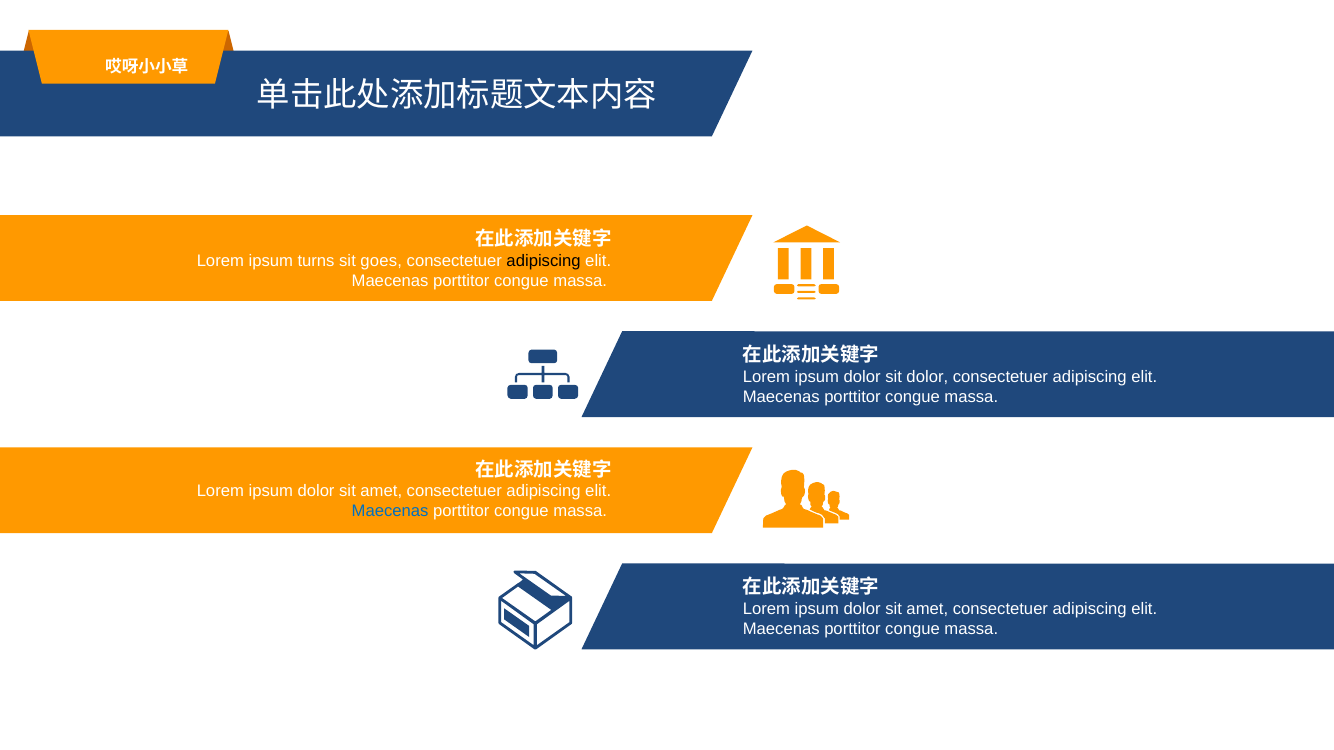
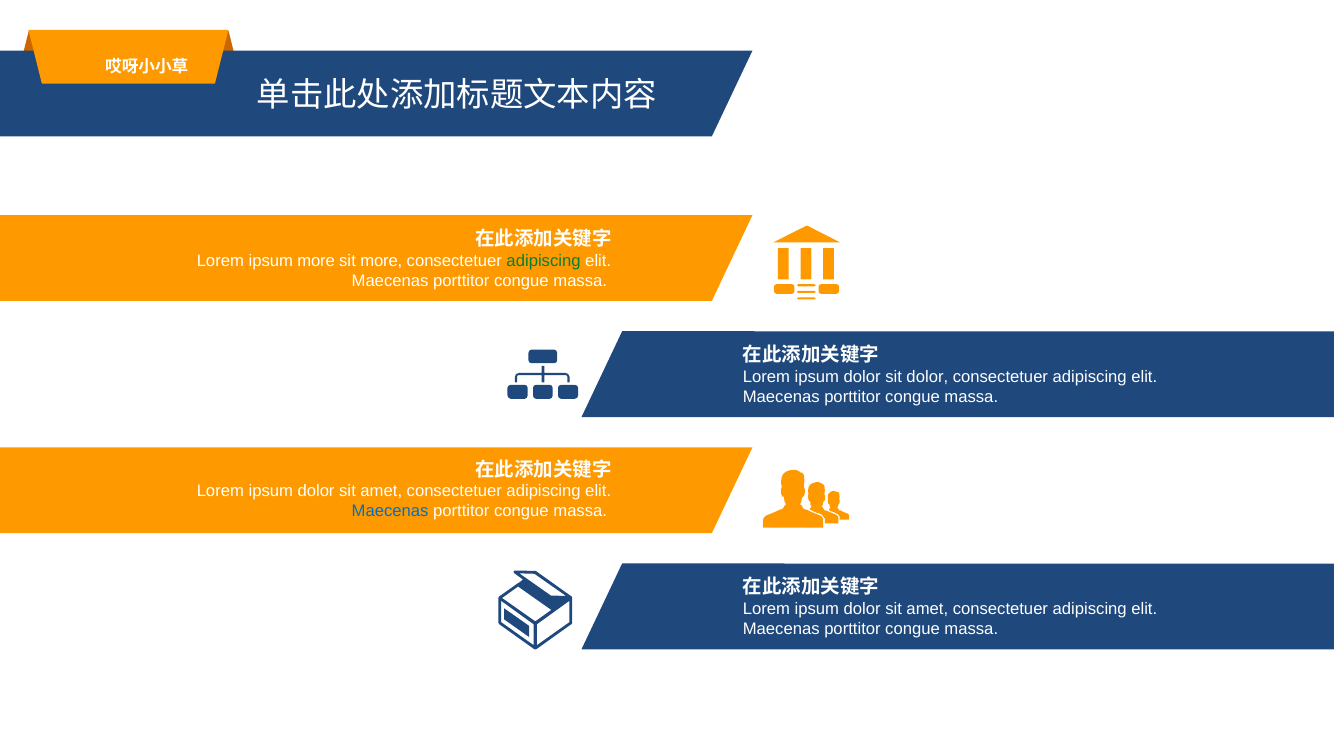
ipsum turns: turns -> more
sit goes: goes -> more
adipiscing at (544, 261) colour: black -> green
